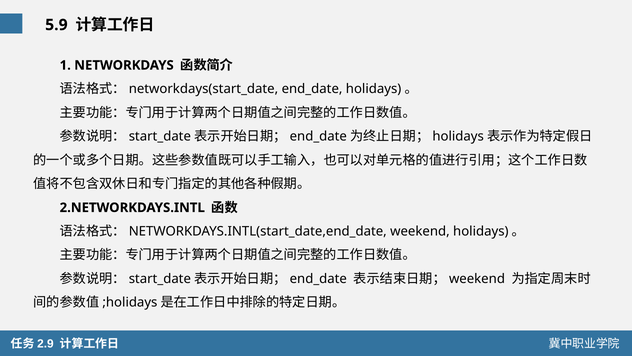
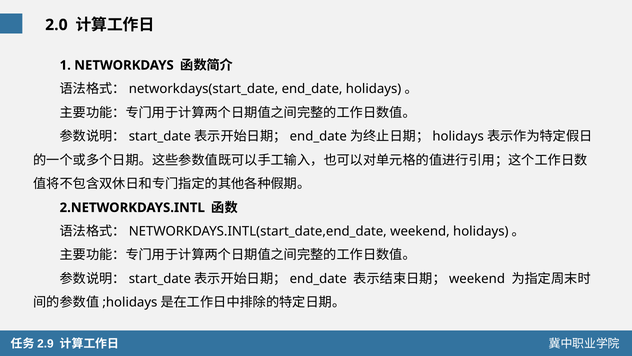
5.9: 5.9 -> 2.0
